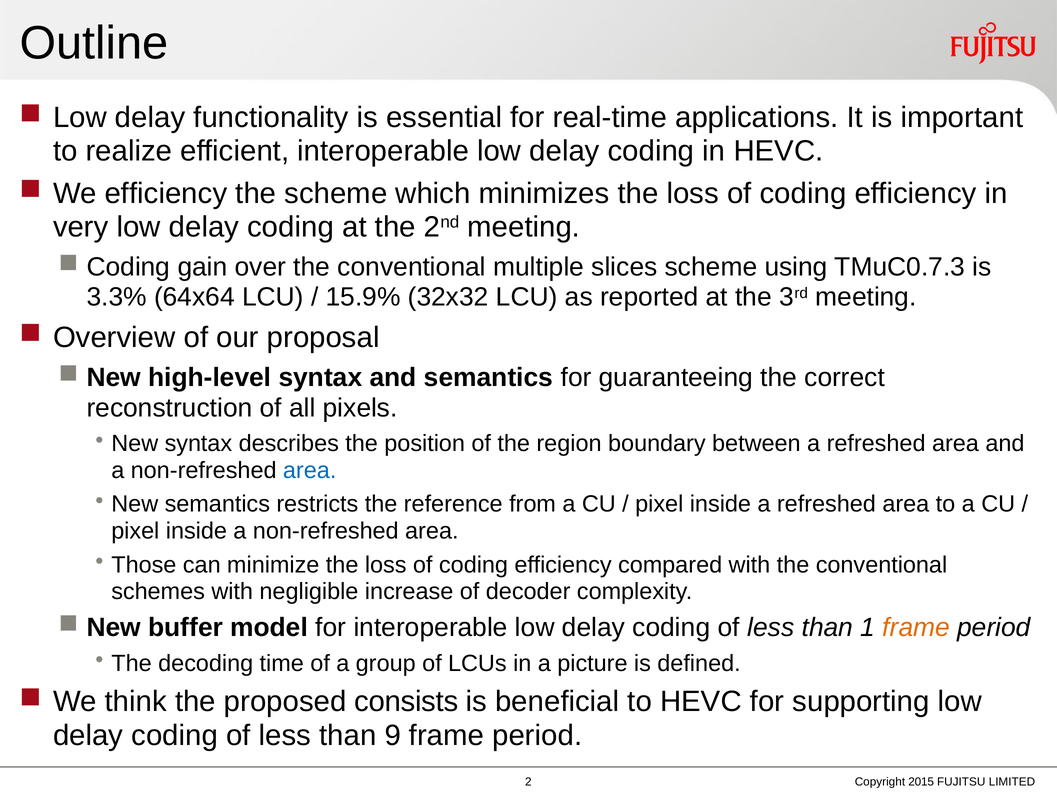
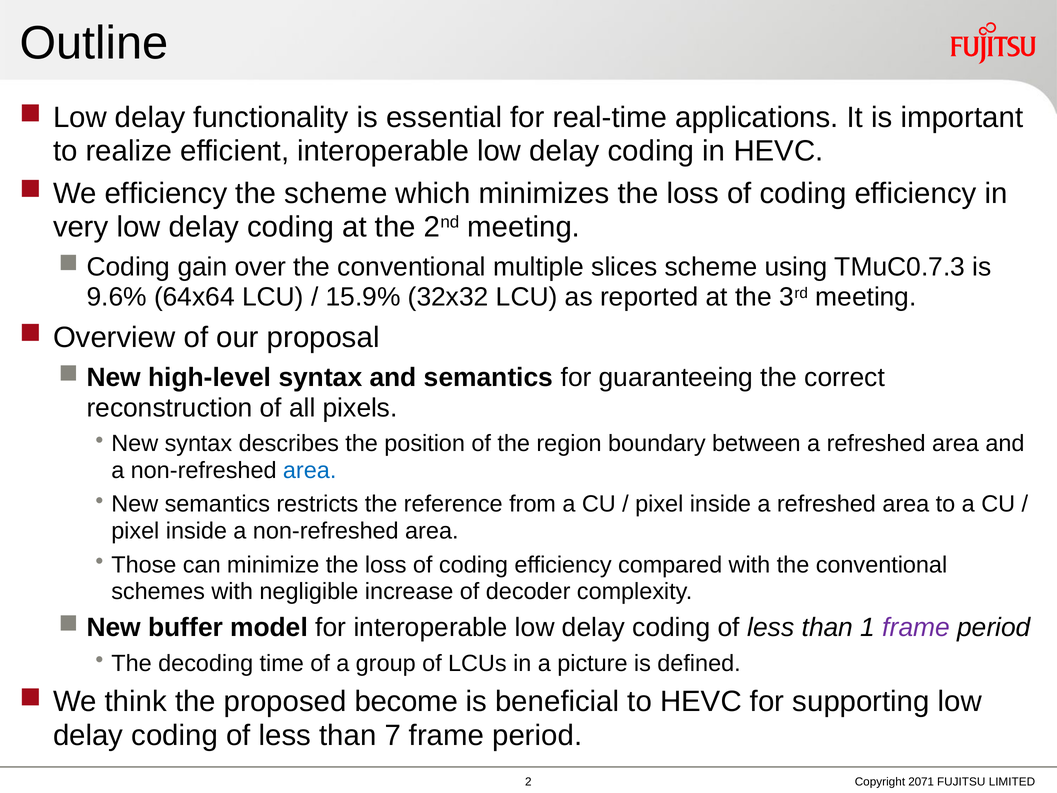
3.3%: 3.3% -> 9.6%
frame at (916, 627) colour: orange -> purple
consists: consists -> become
9: 9 -> 7
2015: 2015 -> 2071
